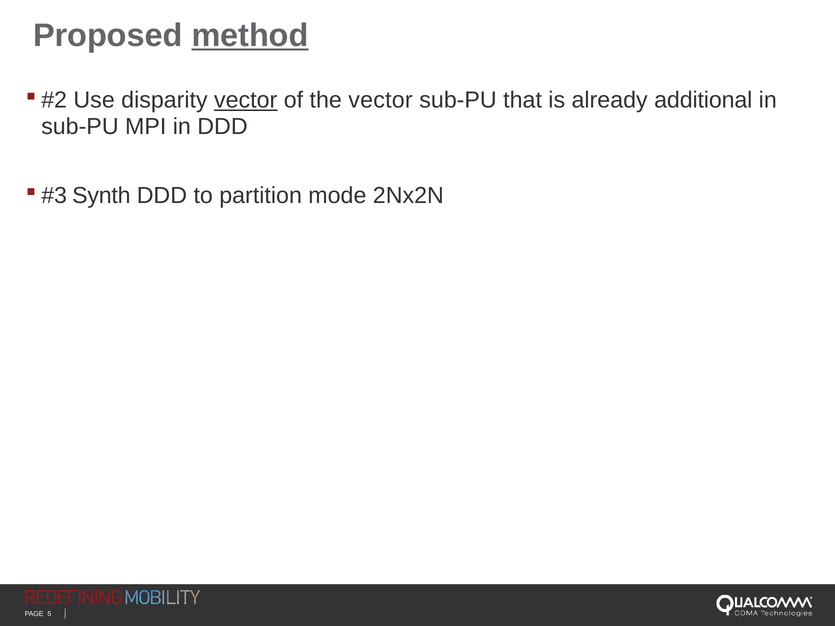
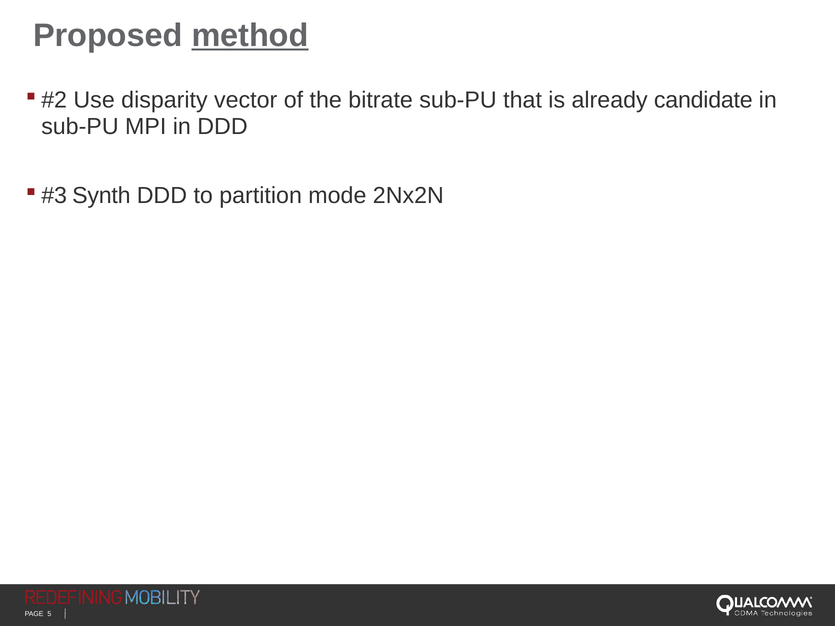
vector at (246, 100) underline: present -> none
the vector: vector -> bitrate
additional: additional -> candidate
